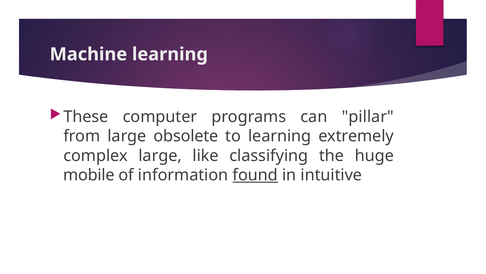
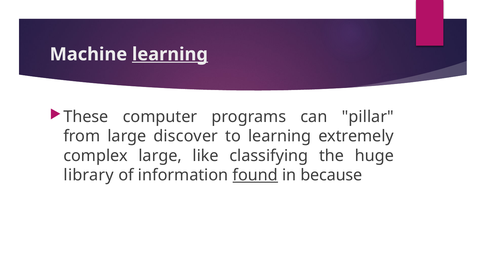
learning at (170, 54) underline: none -> present
obsolete: obsolete -> discover
mobile: mobile -> library
intuitive: intuitive -> because
